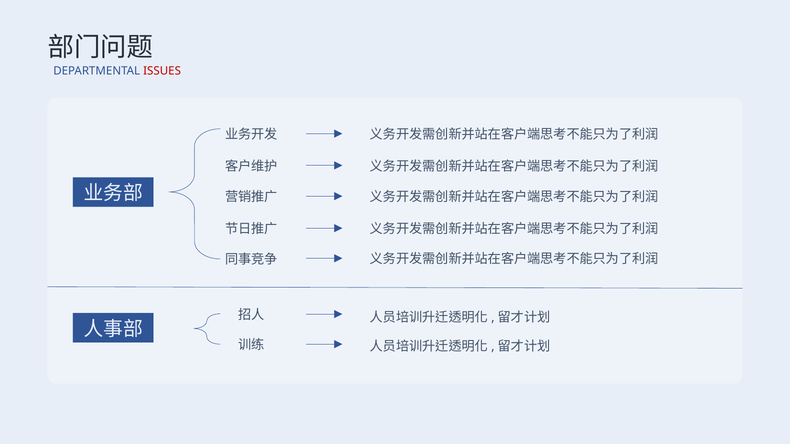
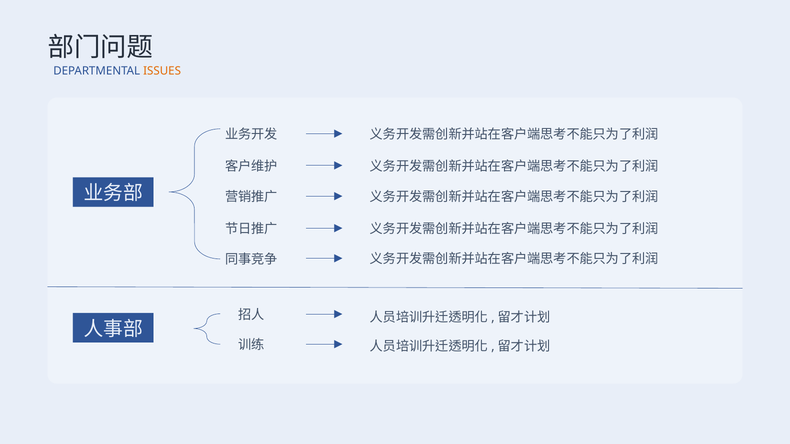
ISSUES colour: red -> orange
